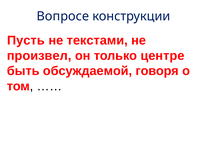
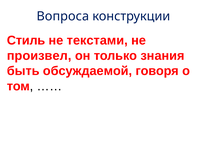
Вопросе: Вопросе -> Вопроса
Пусть: Пусть -> Стиль
центре: центре -> знания
